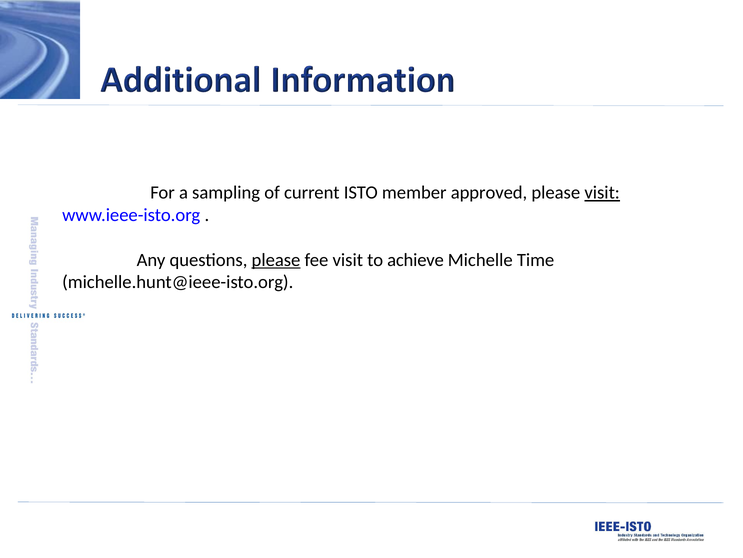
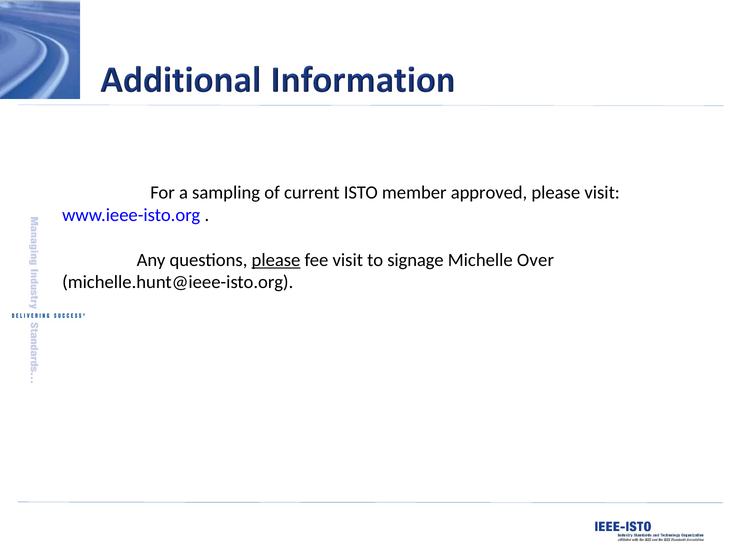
visit at (602, 193) underline: present -> none
achieve: achieve -> signage
Time: Time -> Over
